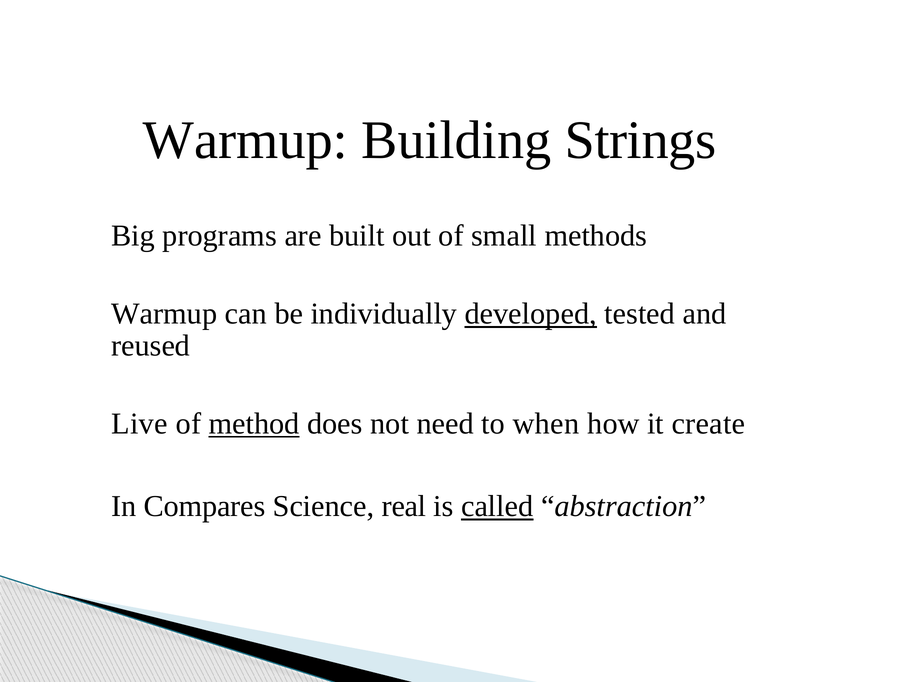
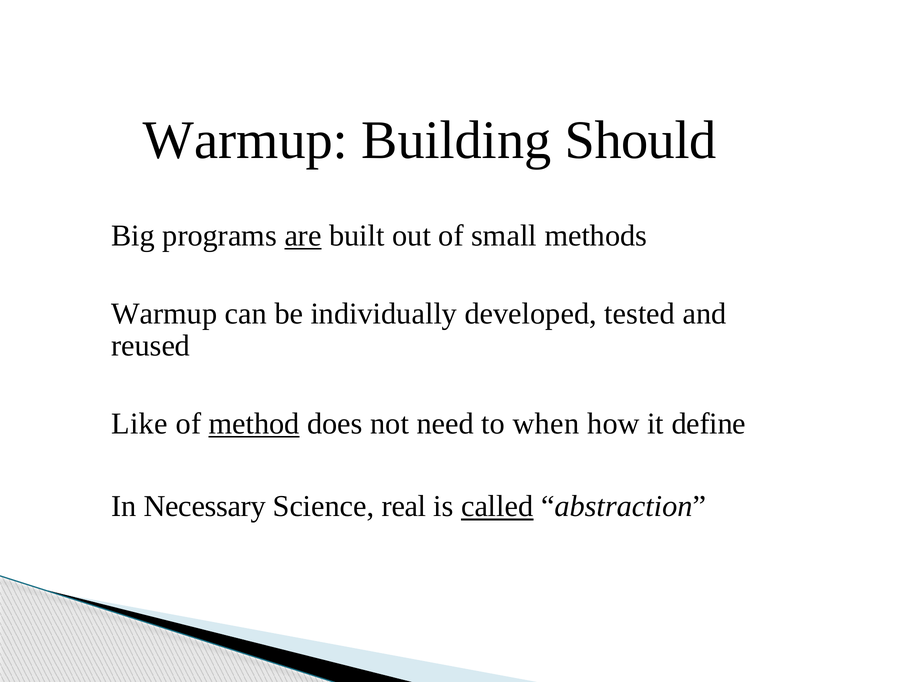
Strings: Strings -> Should
are underline: none -> present
developed underline: present -> none
Live: Live -> Like
create: create -> define
Compares: Compares -> Necessary
